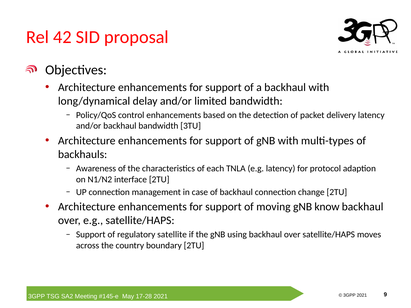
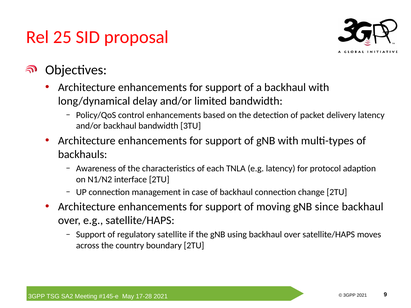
42: 42 -> 25
know: know -> since
